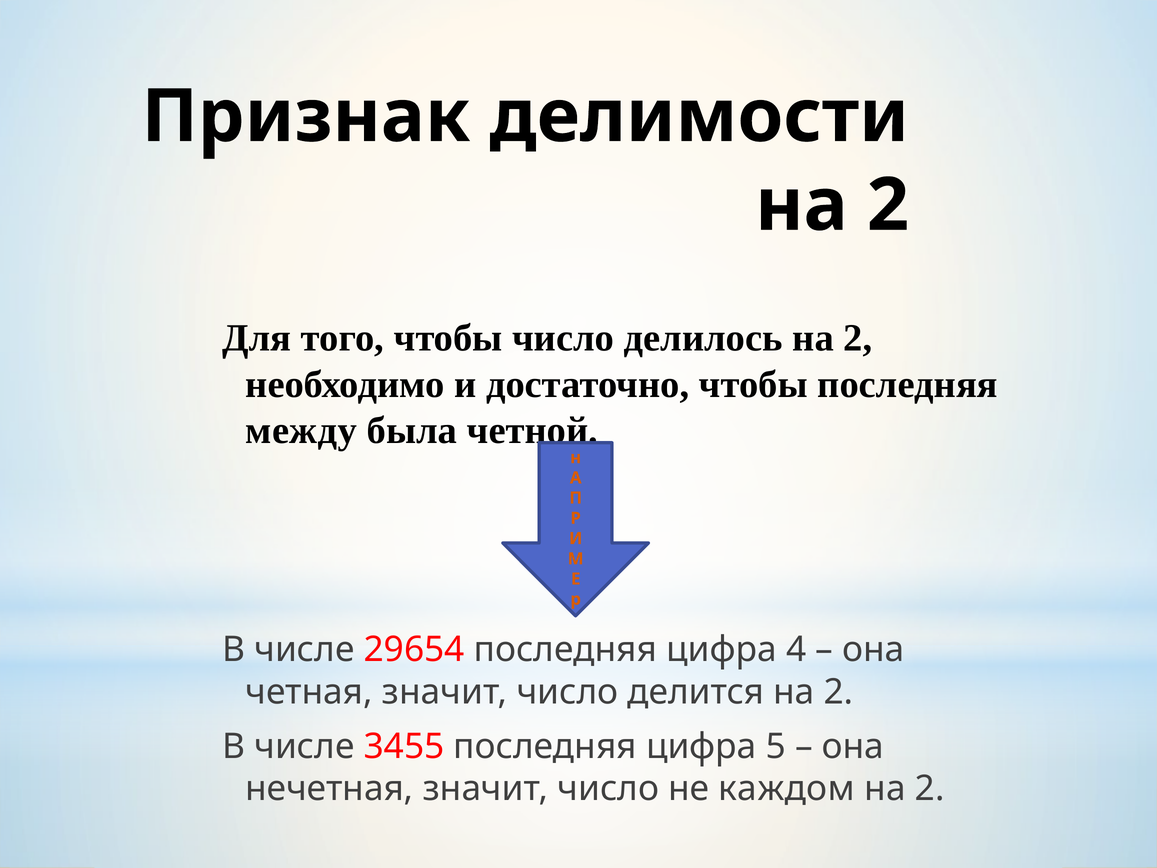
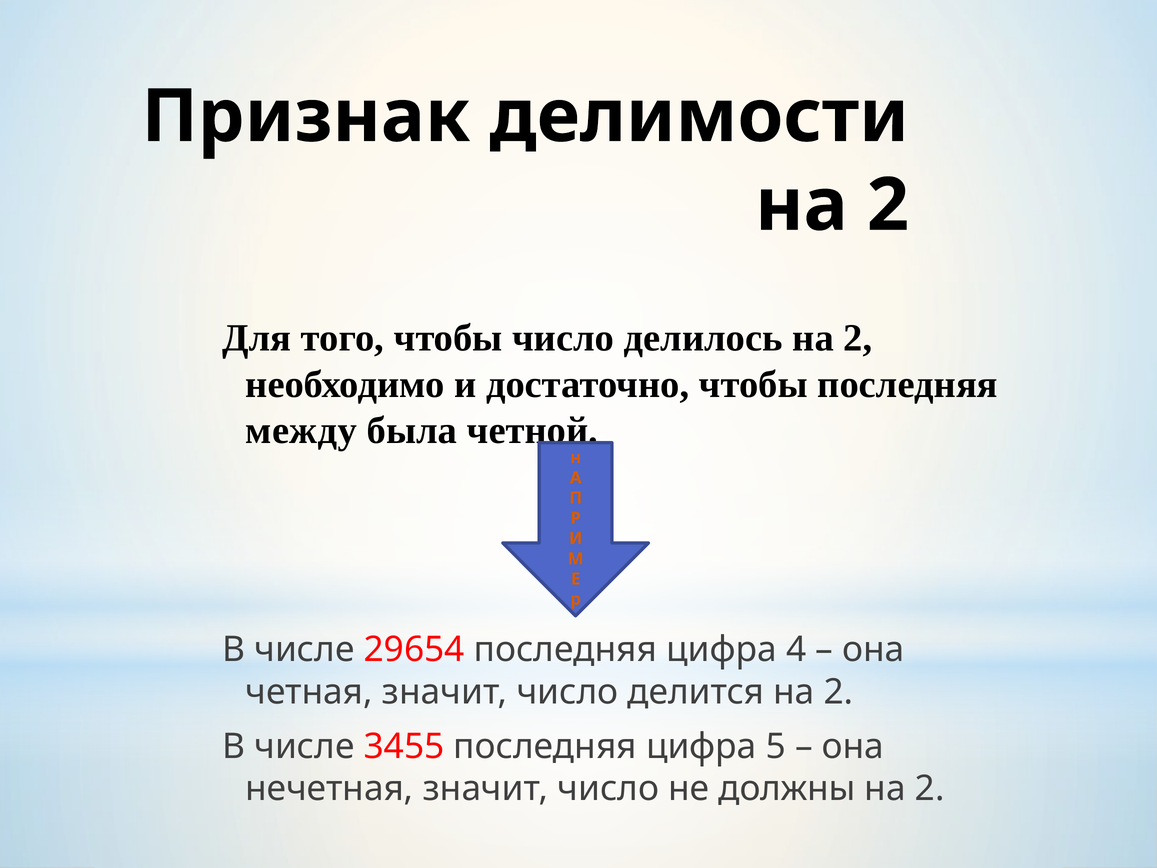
каждом: каждом -> должны
